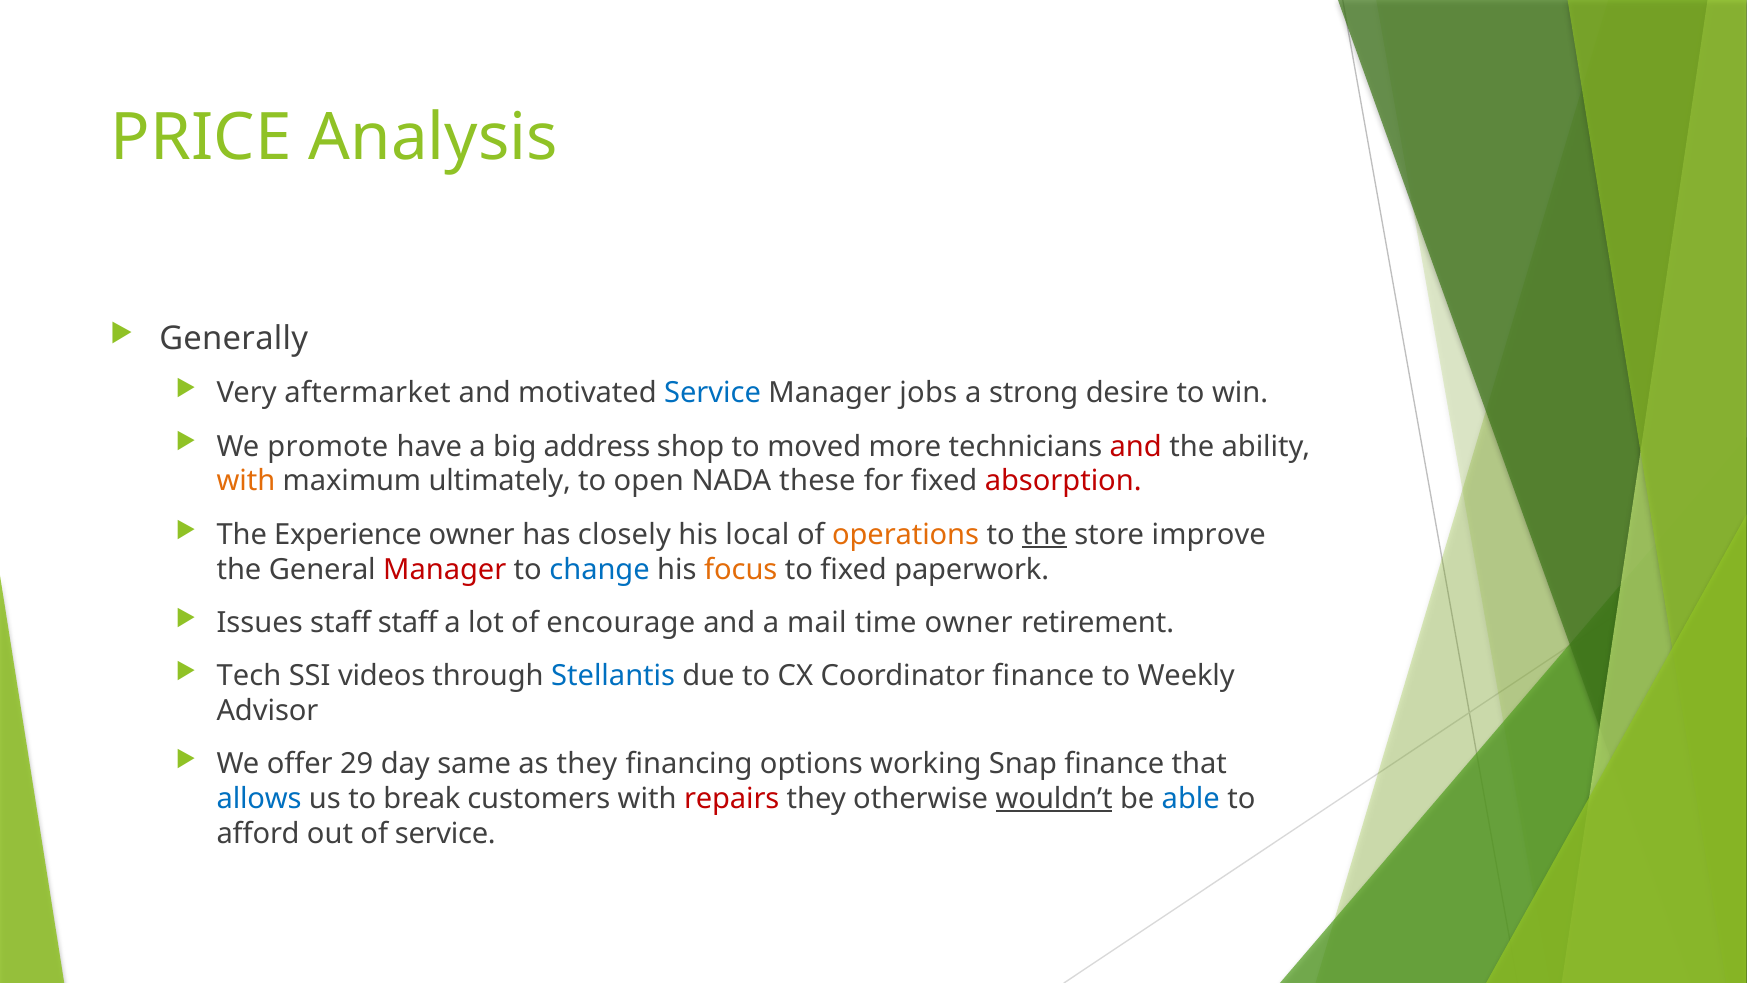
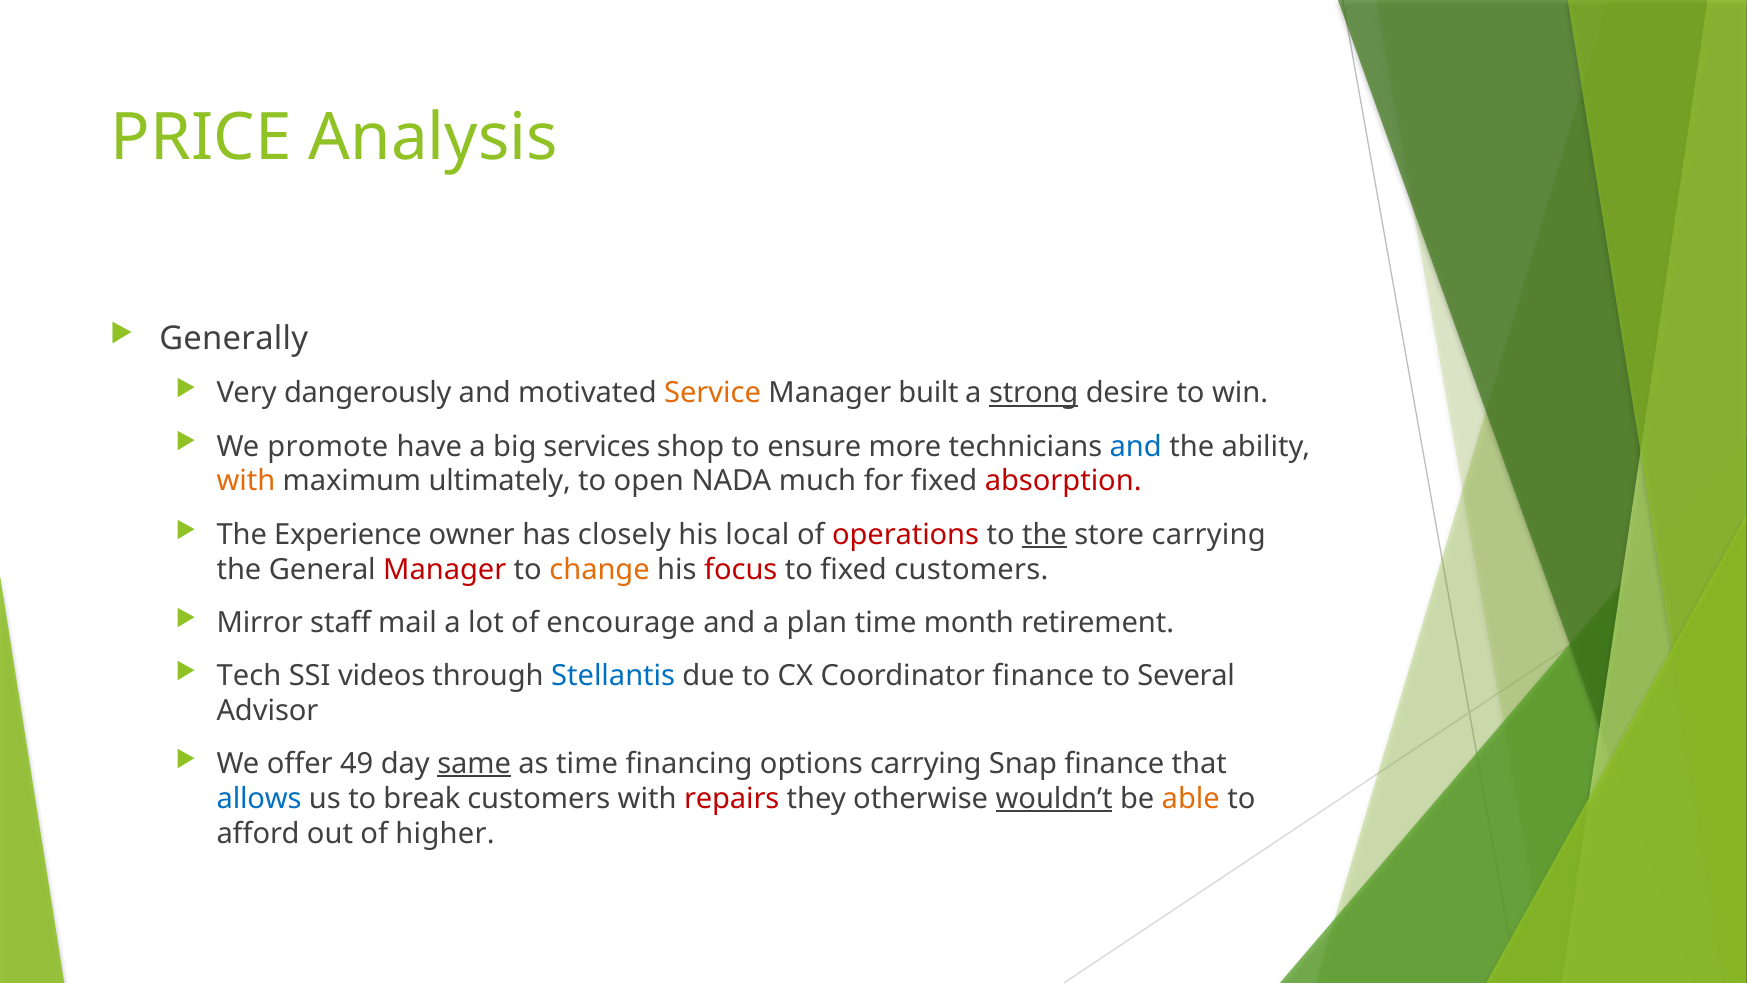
aftermarket: aftermarket -> dangerously
Service at (713, 393) colour: blue -> orange
jobs: jobs -> built
strong underline: none -> present
address: address -> services
moved: moved -> ensure
and at (1136, 446) colour: red -> blue
these: these -> much
operations colour: orange -> red
store improve: improve -> carrying
change colour: blue -> orange
focus colour: orange -> red
fixed paperwork: paperwork -> customers
Issues: Issues -> Mirror
staff staff: staff -> mail
mail: mail -> plan
time owner: owner -> month
Weekly: Weekly -> Several
29: 29 -> 49
same underline: none -> present
as they: they -> time
options working: working -> carrying
able colour: blue -> orange
of service: service -> higher
